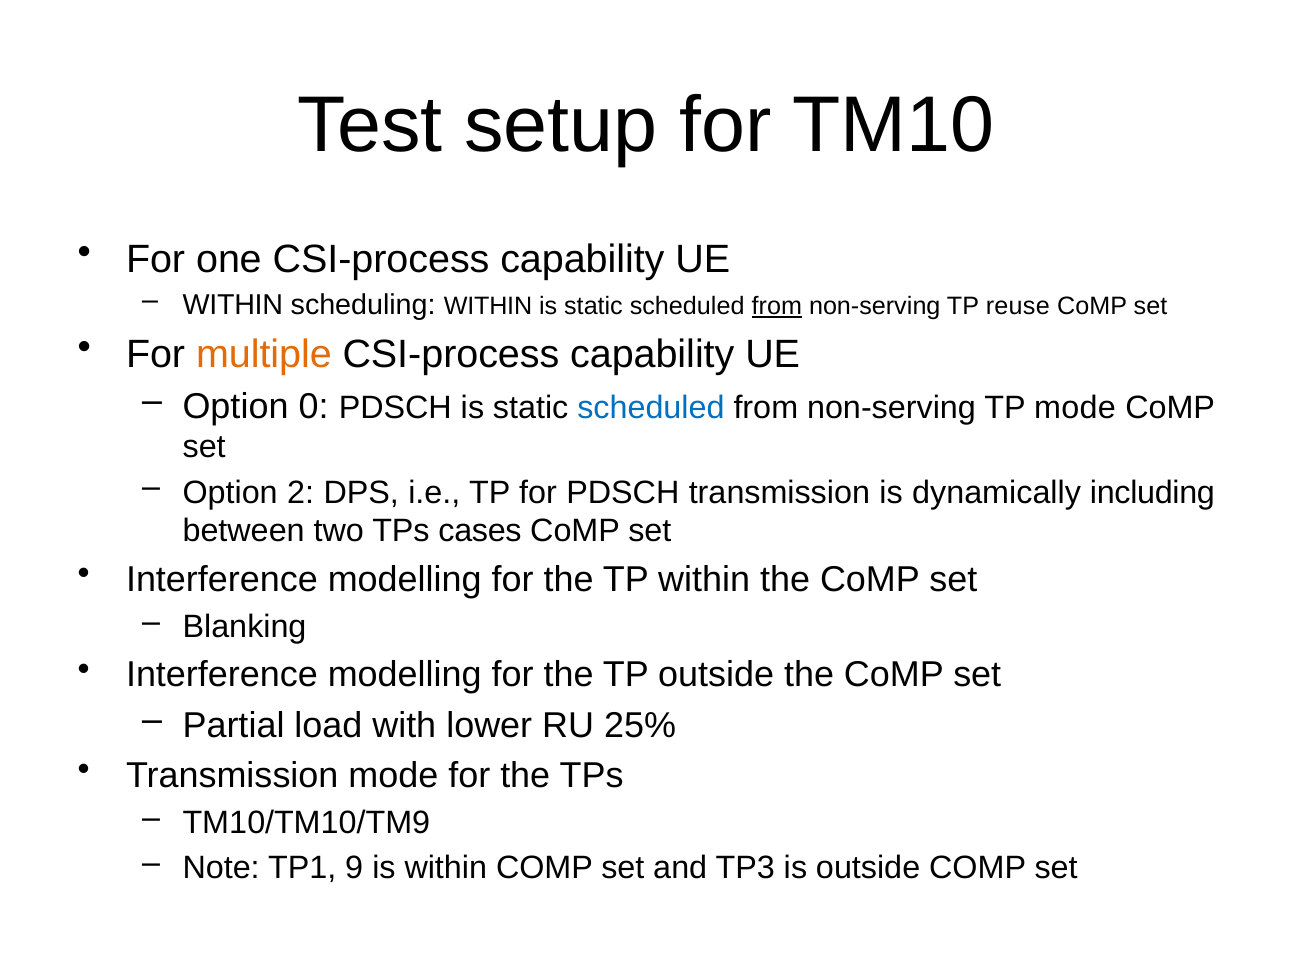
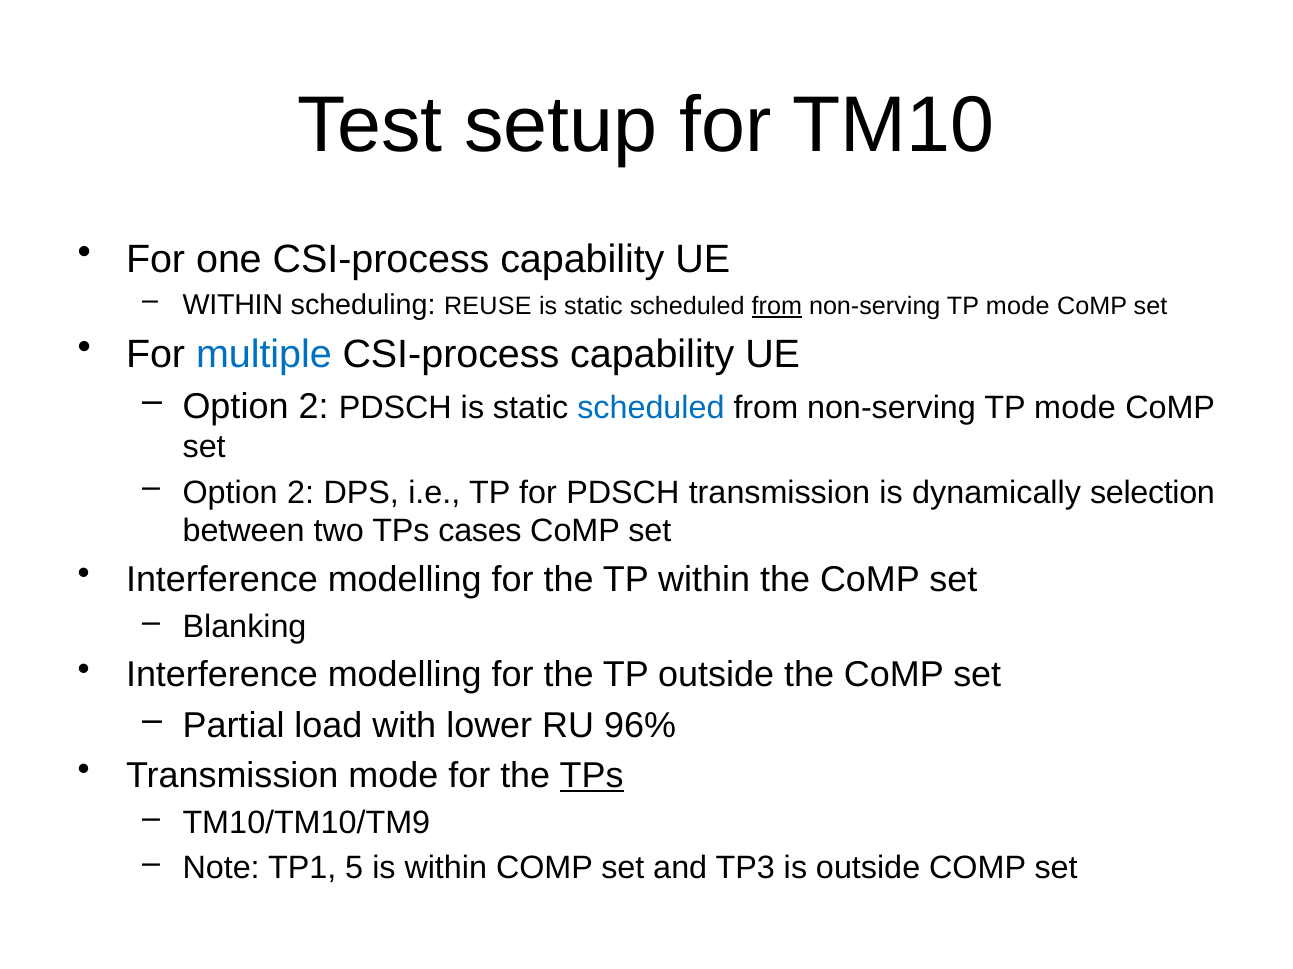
scheduling WITHIN: WITHIN -> REUSE
reuse at (1018, 306): reuse -> mode
multiple colour: orange -> blue
0 at (313, 407): 0 -> 2
including: including -> selection
25%: 25% -> 96%
TPs at (592, 776) underline: none -> present
9: 9 -> 5
